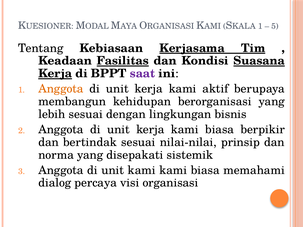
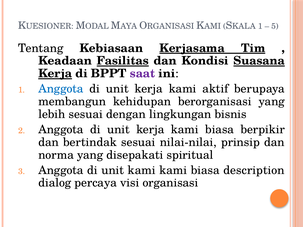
Anggota at (61, 89) colour: orange -> blue
sistemik: sistemik -> spiritual
memahami: memahami -> description
